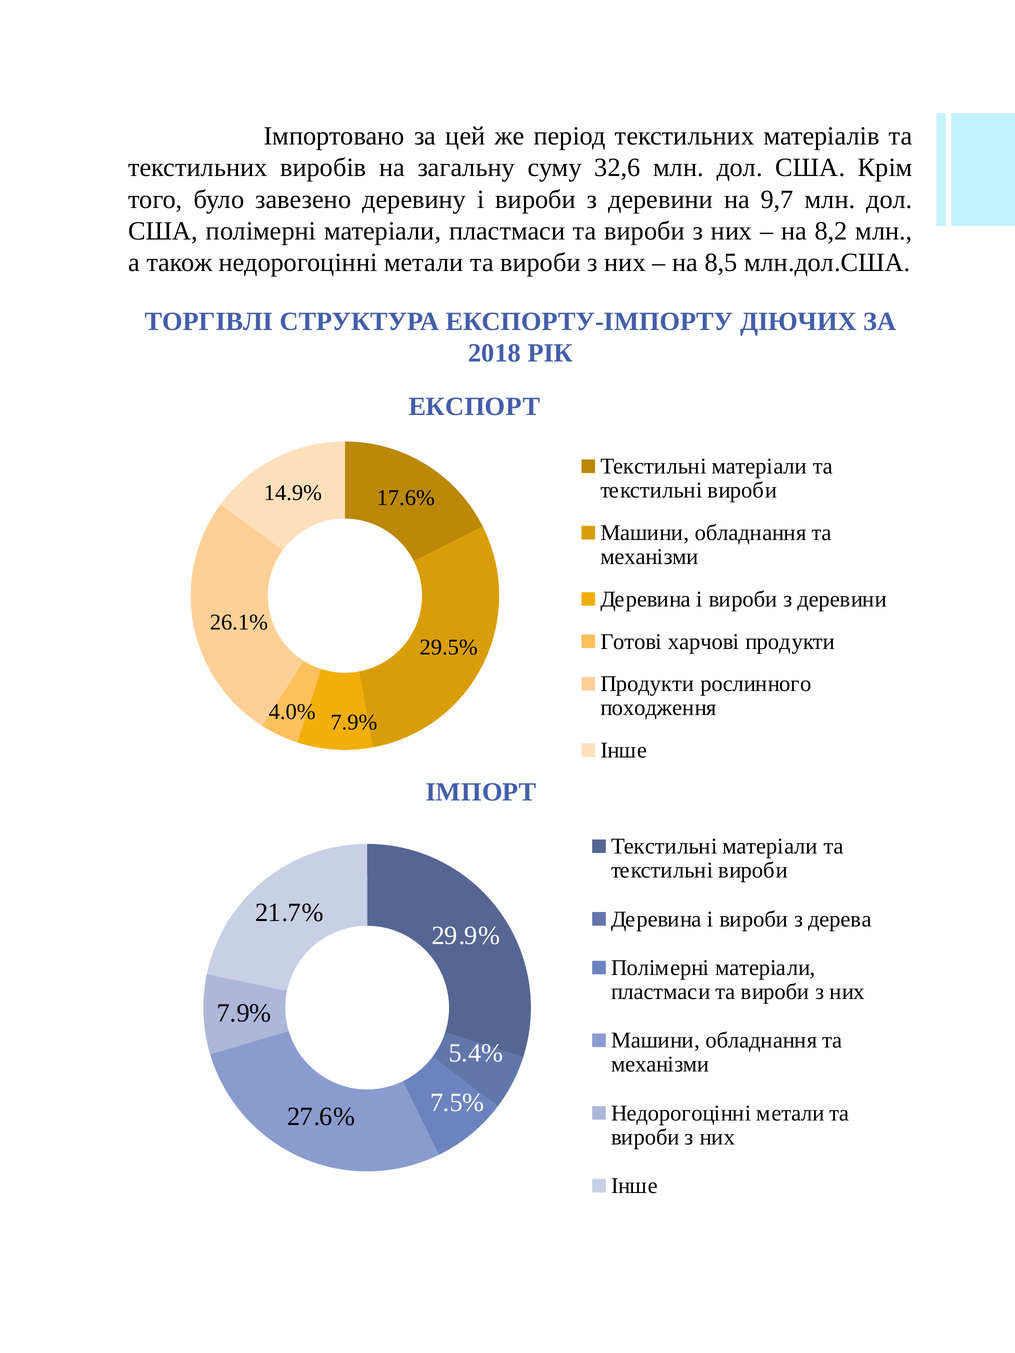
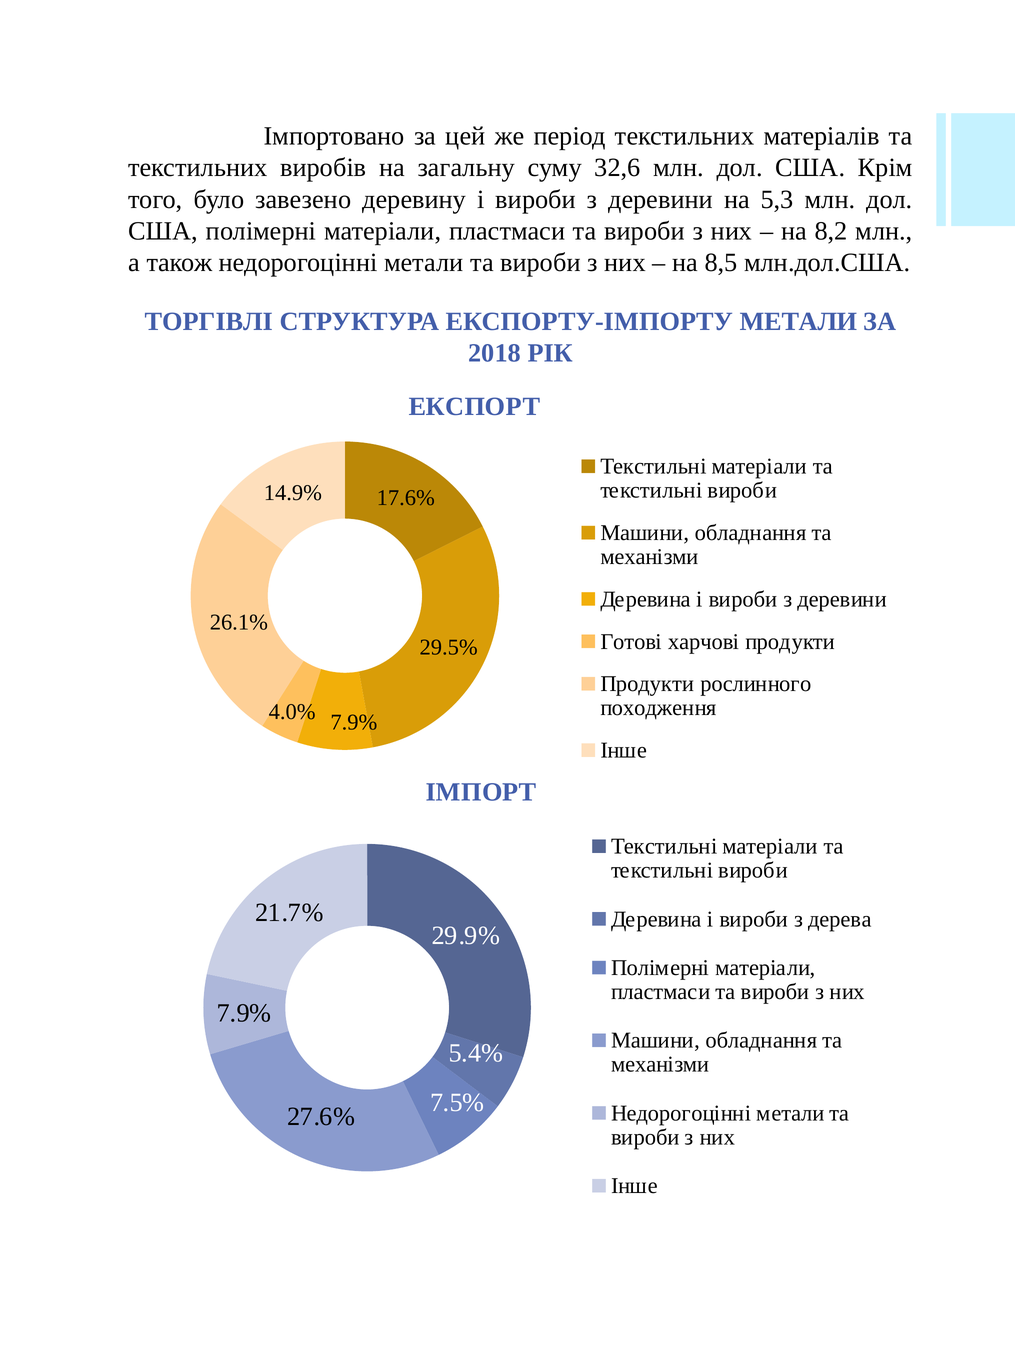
9,7: 9,7 -> 5,3
ЕКСПОРТУ-ІМПОРТУ ДІЮЧИХ: ДІЮЧИХ -> МЕТАЛИ
